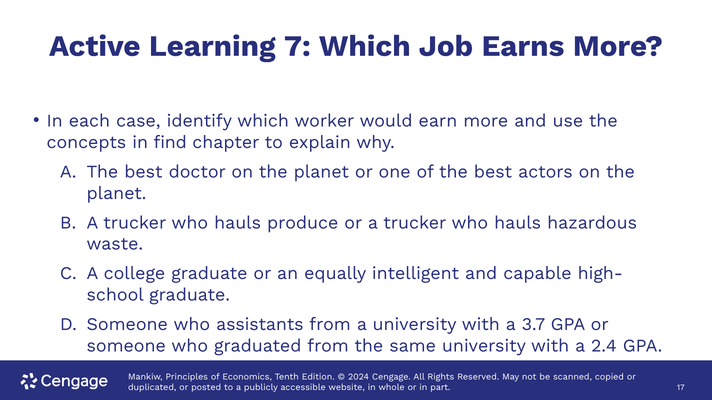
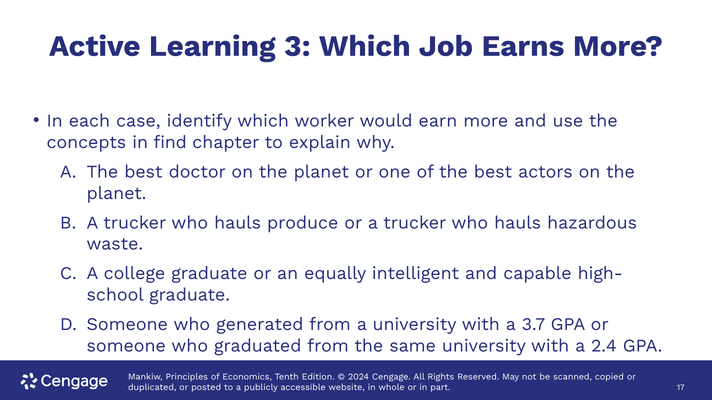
7: 7 -> 3
assistants: assistants -> generated
